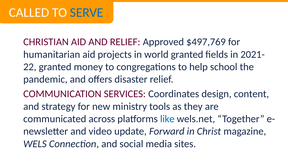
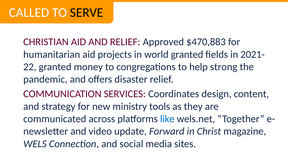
SERVE colour: blue -> black
$497,769: $497,769 -> $470,883
school: school -> strong
